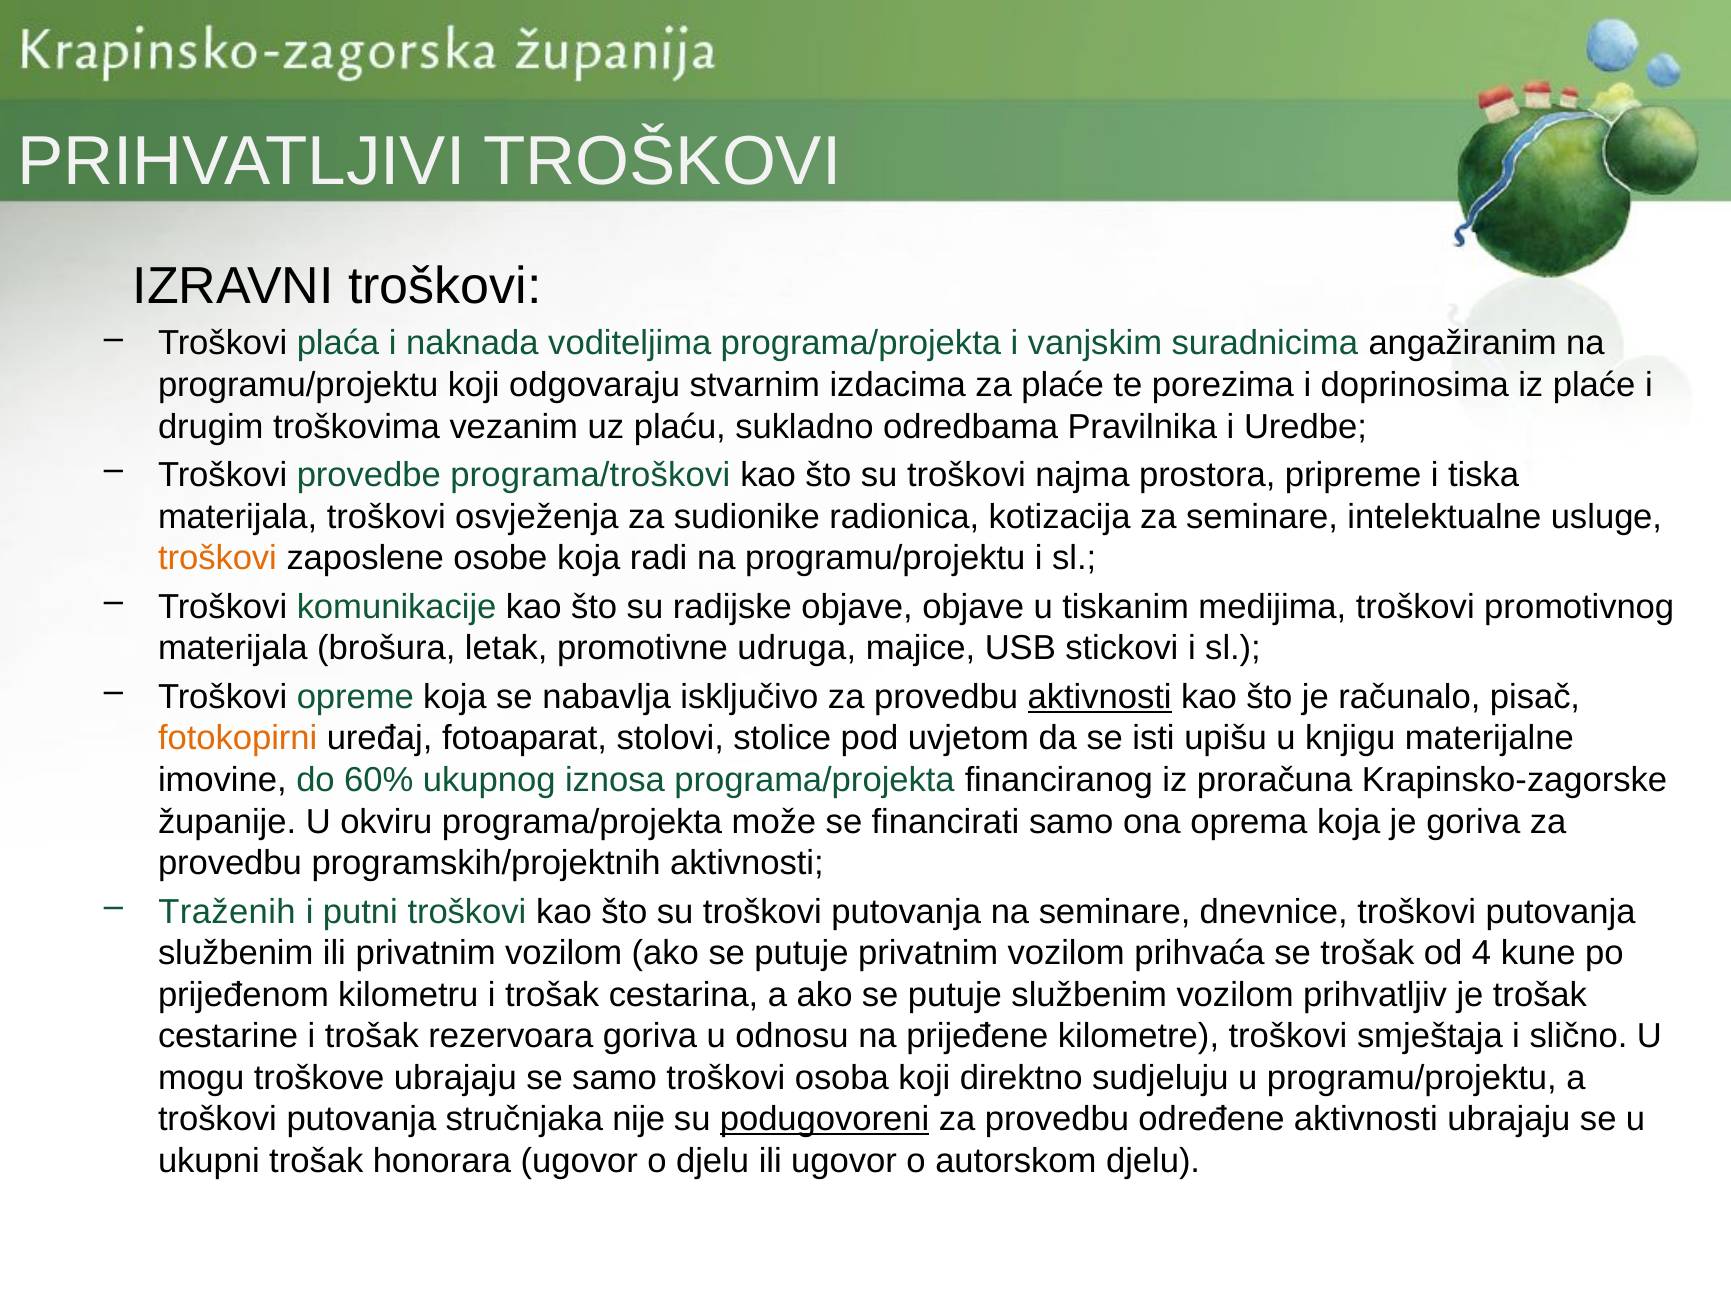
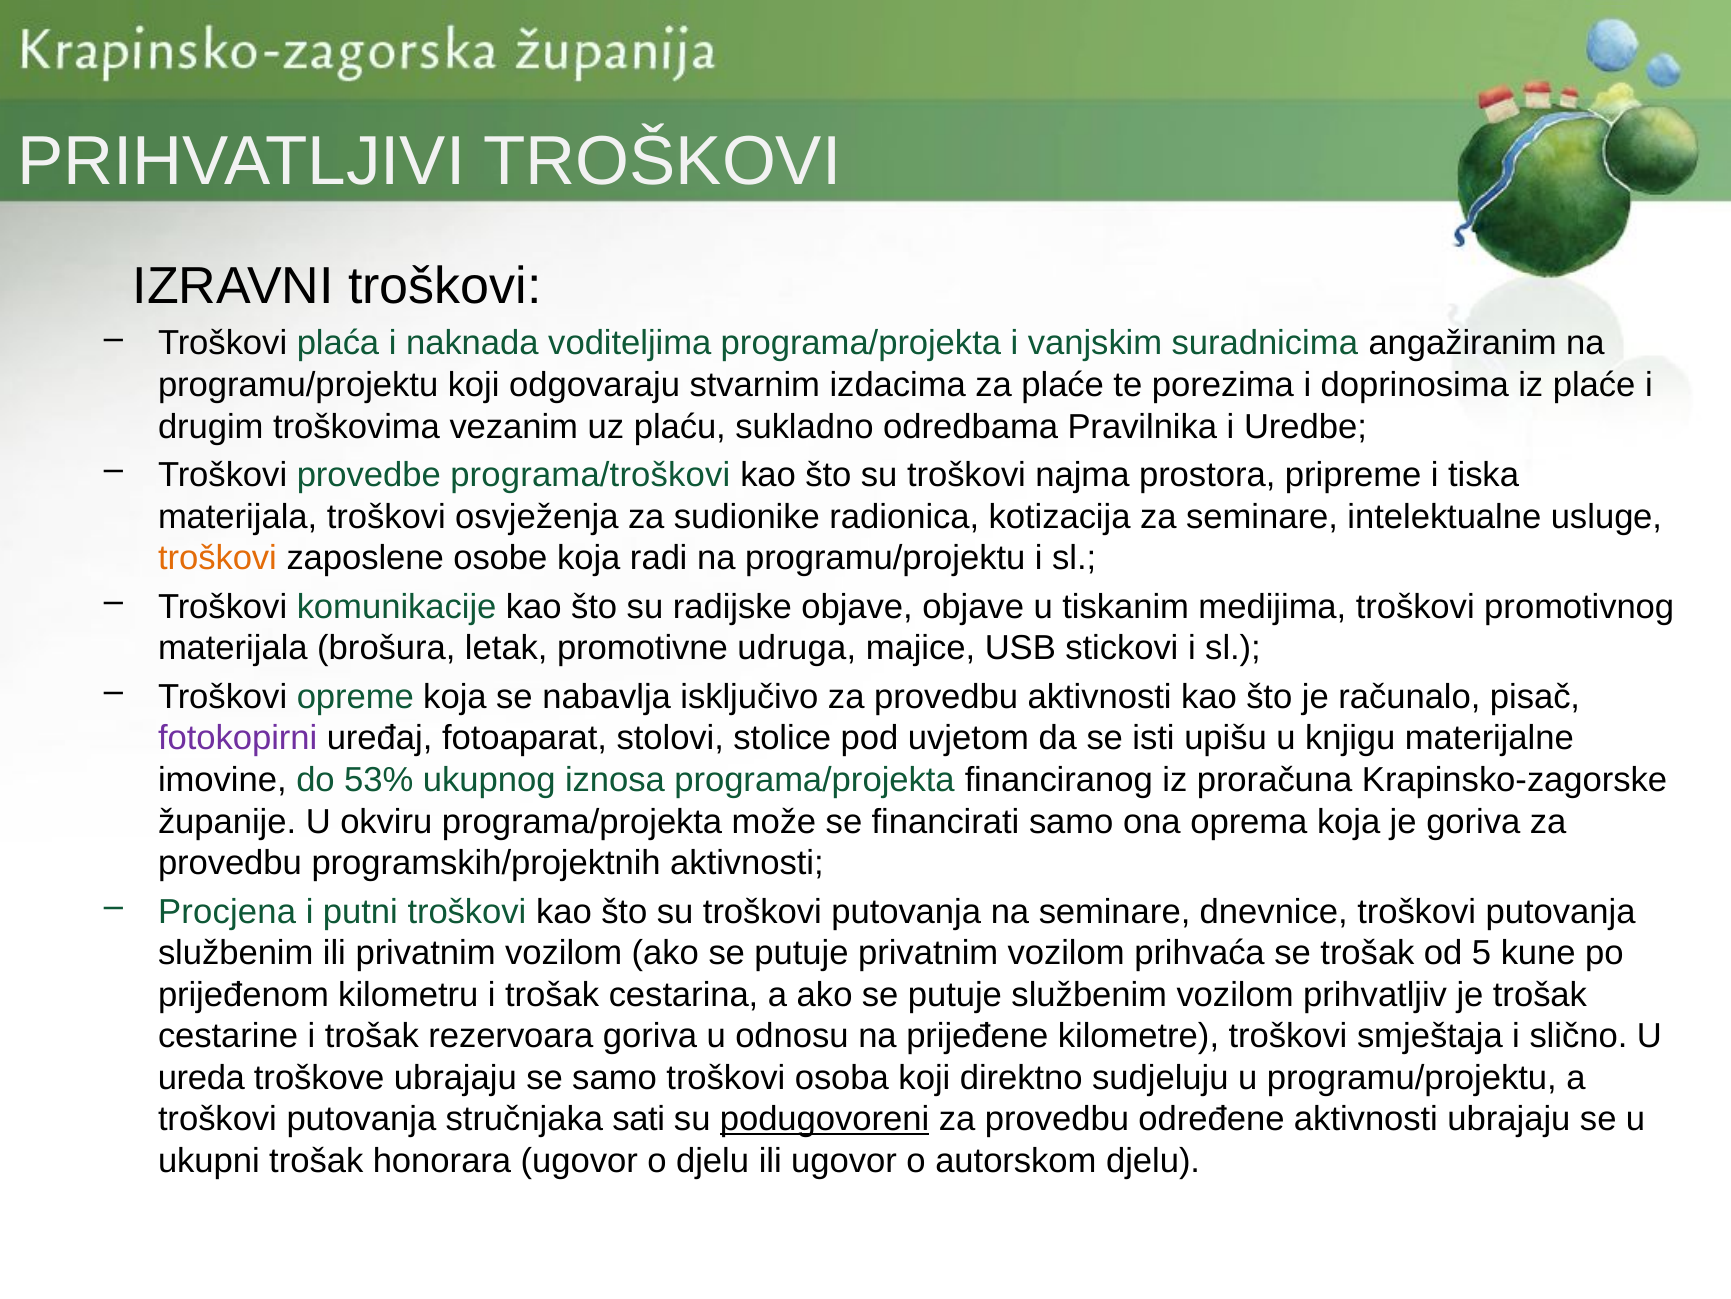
aktivnosti at (1100, 697) underline: present -> none
fotokopirni colour: orange -> purple
60%: 60% -> 53%
Traženih: Traženih -> Procjena
4: 4 -> 5
mogu: mogu -> ureda
nije: nije -> sati
